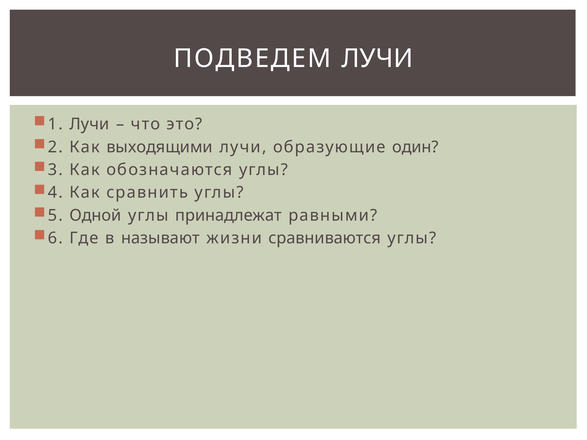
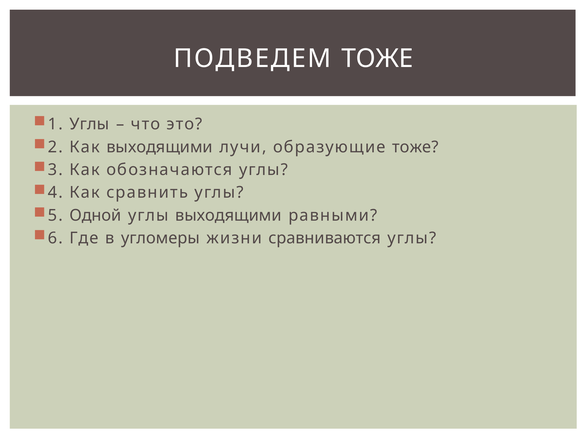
ПОДВЕДЕМ ЛУЧИ: ЛУЧИ -> ТОЖЕ
1 Лучи: Лучи -> Углы
образующие один: один -> тоже
углы принадлежат: принадлежат -> выходящими
называют: называют -> угломеры
